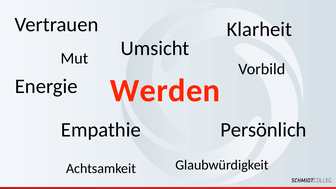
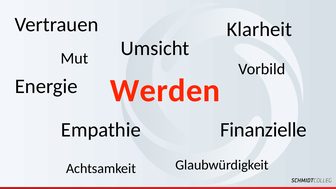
Persönlich: Persönlich -> Finanzielle
